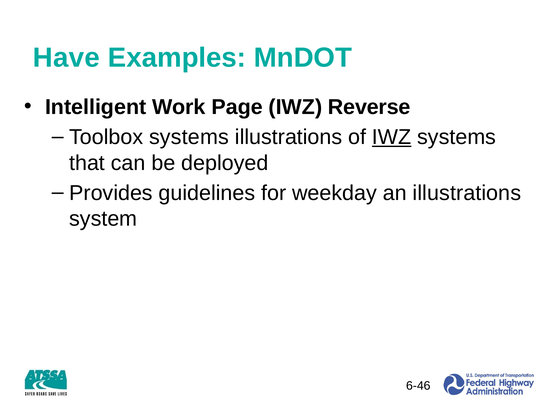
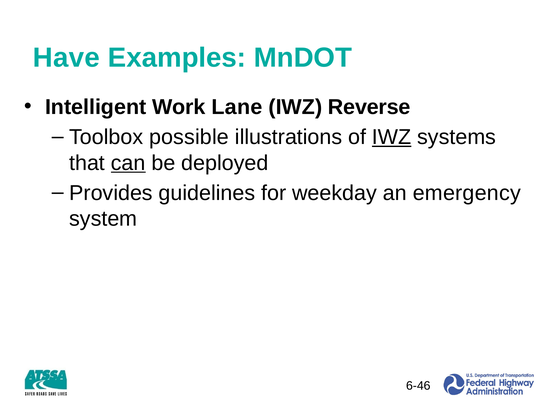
Page: Page -> Lane
Toolbox systems: systems -> possible
can underline: none -> present
an illustrations: illustrations -> emergency
